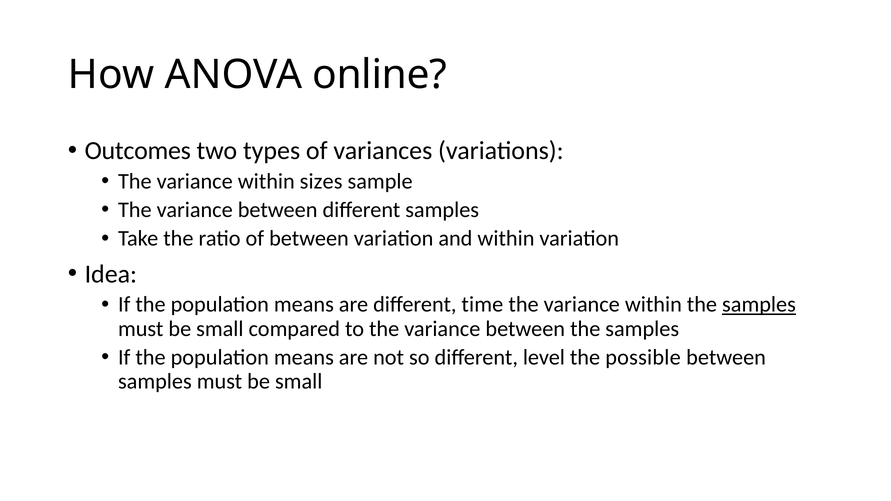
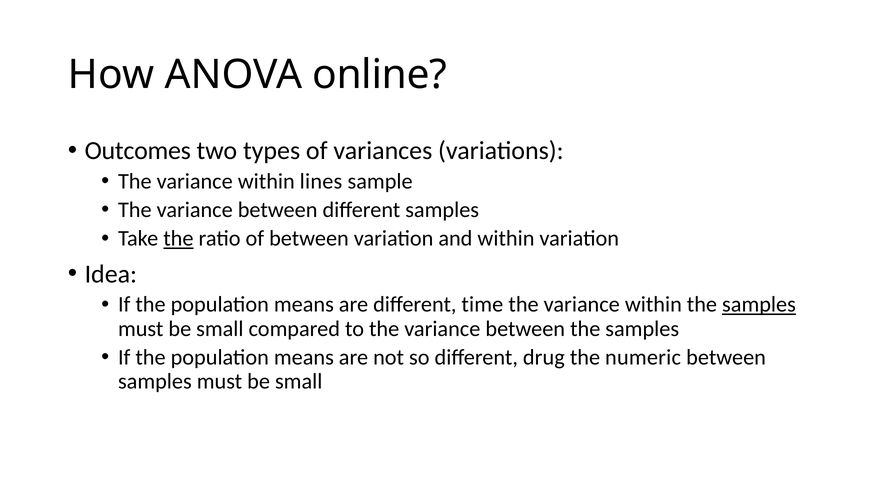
sizes: sizes -> lines
the at (178, 239) underline: none -> present
level: level -> drug
possible: possible -> numeric
